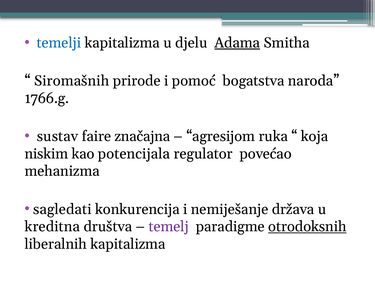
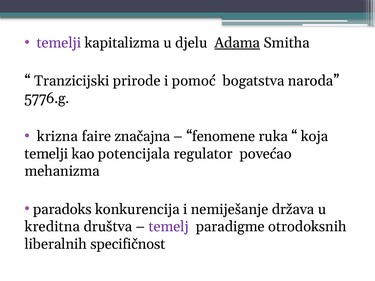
temelji at (59, 43) colour: blue -> purple
Siromašnih: Siromašnih -> Tranzicijski
1766.g: 1766.g -> 5776.g
sustav: sustav -> krizna
agresijom: agresijom -> fenomene
niskim at (46, 154): niskim -> temelji
sagledati: sagledati -> paradoks
otrodoksnih underline: present -> none
liberalnih kapitalizma: kapitalizma -> specifičnost
